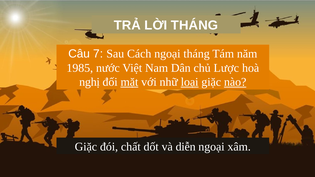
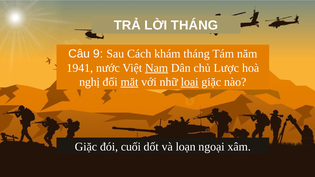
7: 7 -> 9
Cách ngoại: ngoại -> khám
1985: 1985 -> 1941
Nam underline: none -> present
nào underline: present -> none
chất: chất -> cuối
diễn: diễn -> loạn
